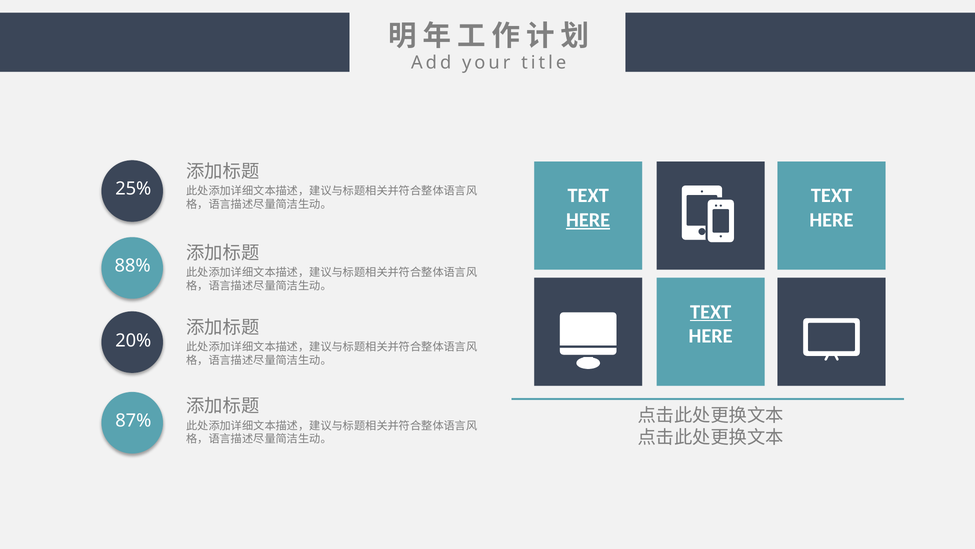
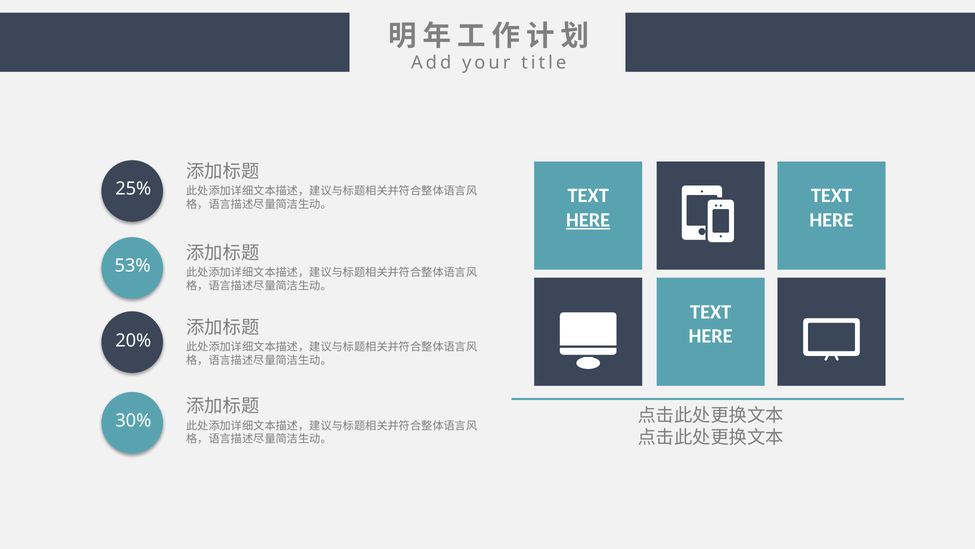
88%: 88% -> 53%
TEXT at (711, 312) underline: present -> none
87%: 87% -> 30%
